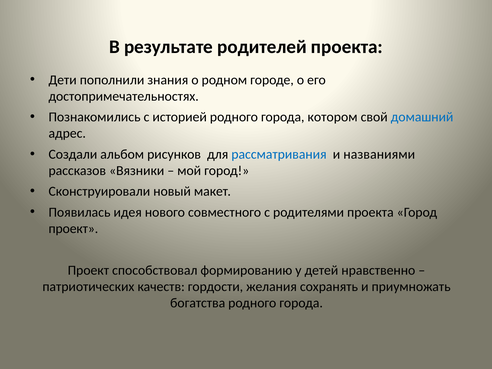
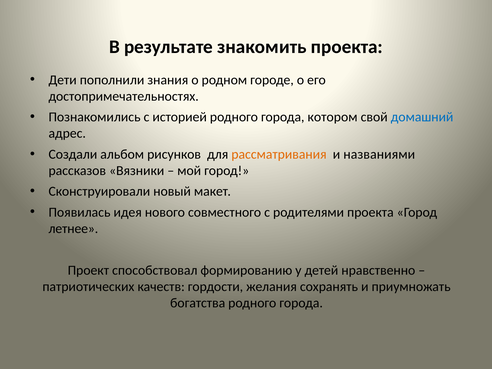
родителей: родителей -> знакомить
рассматривания colour: blue -> orange
проект at (73, 229): проект -> летнее
